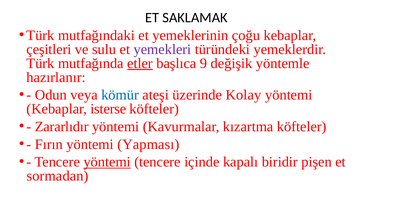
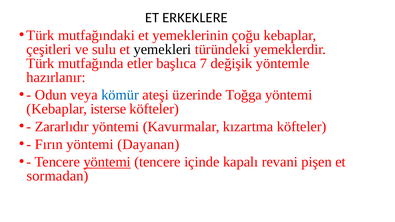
SAKLAMAK: SAKLAMAK -> ERKEKLERE
yemekleri colour: purple -> black
etler underline: present -> none
9: 9 -> 7
Kolay: Kolay -> Toğga
Yapması: Yapması -> Dayanan
biridir: biridir -> revani
